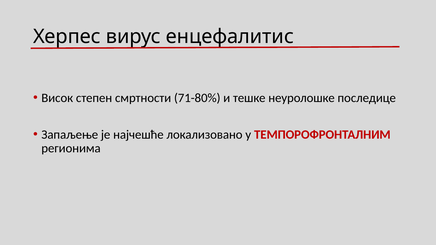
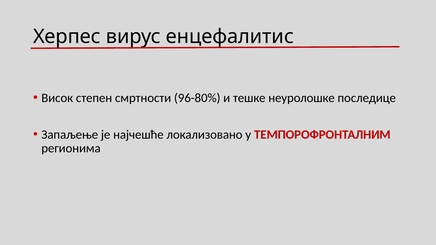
71-80%: 71-80% -> 96-80%
